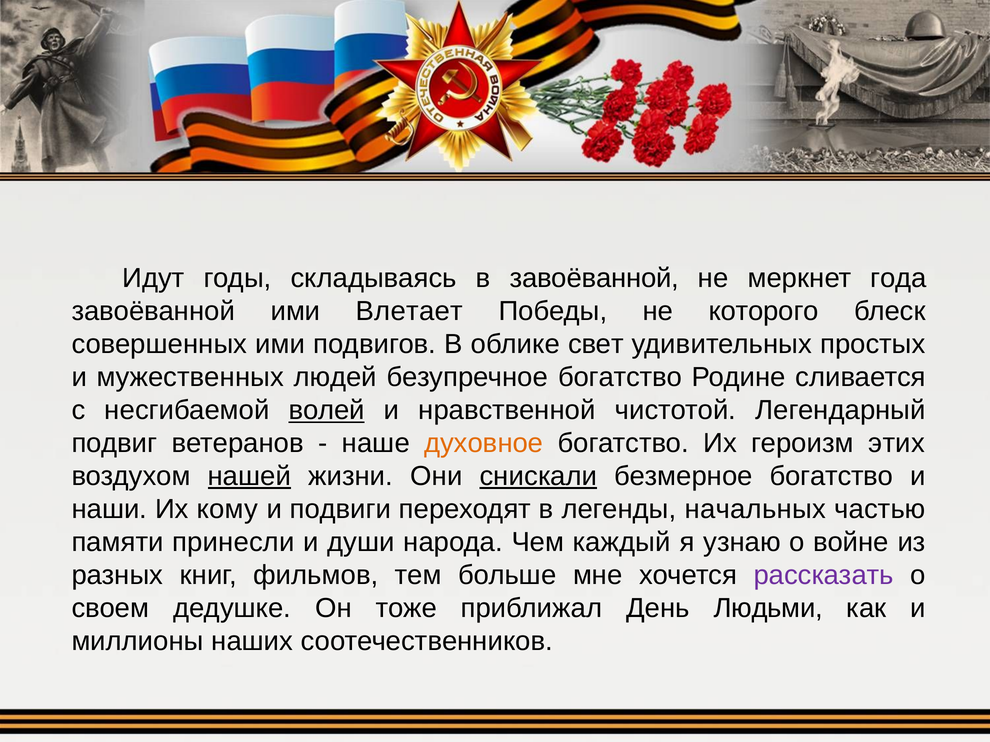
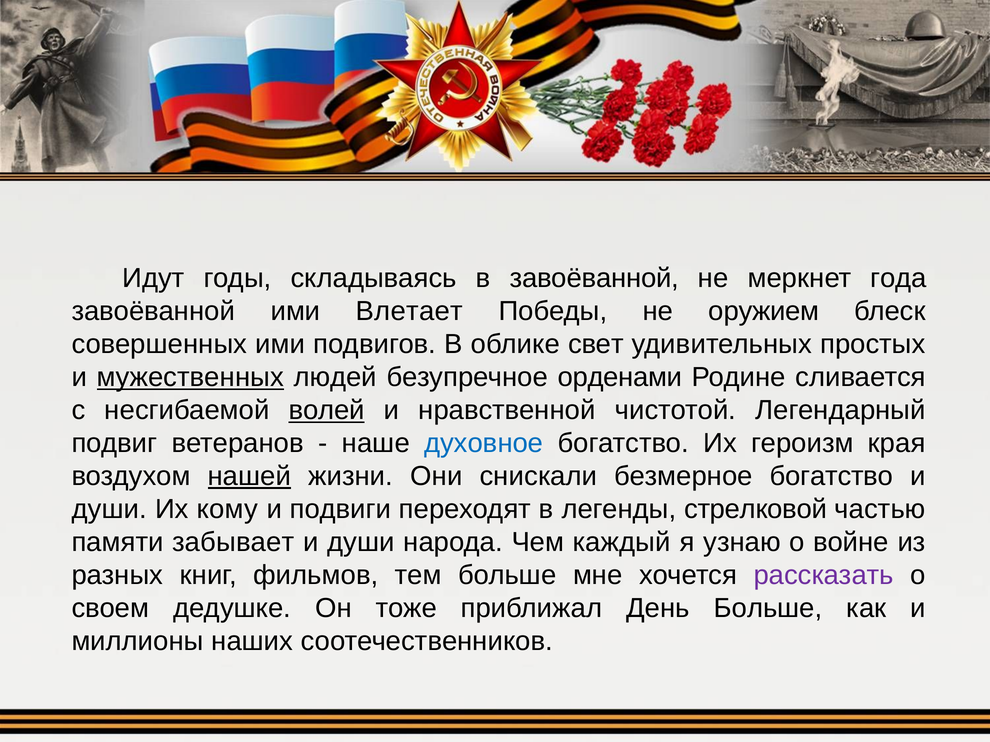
которого: которого -> оружием
мужественных underline: none -> present
безупречное богатство: богатство -> орденами
духовное colour: orange -> blue
этих: этих -> края
снискали underline: present -> none
наши at (109, 510): наши -> души
начальных: начальных -> стрелковой
принесли: принесли -> забывает
День Людьми: Людьми -> Больше
